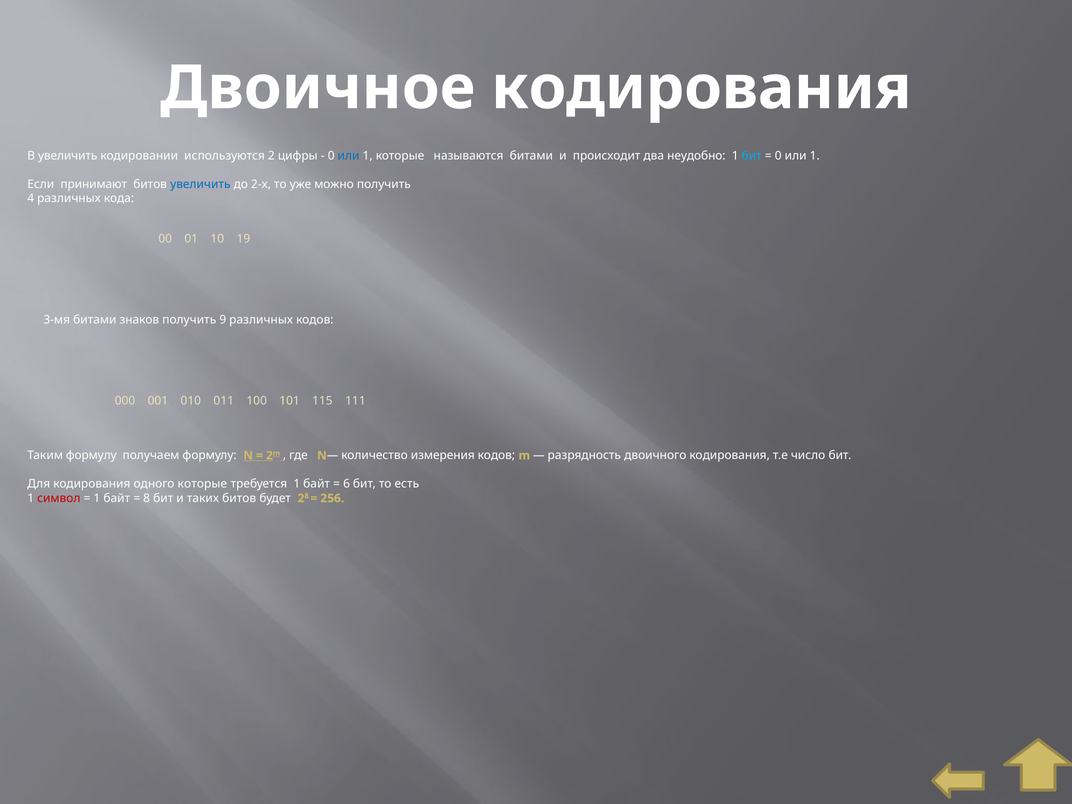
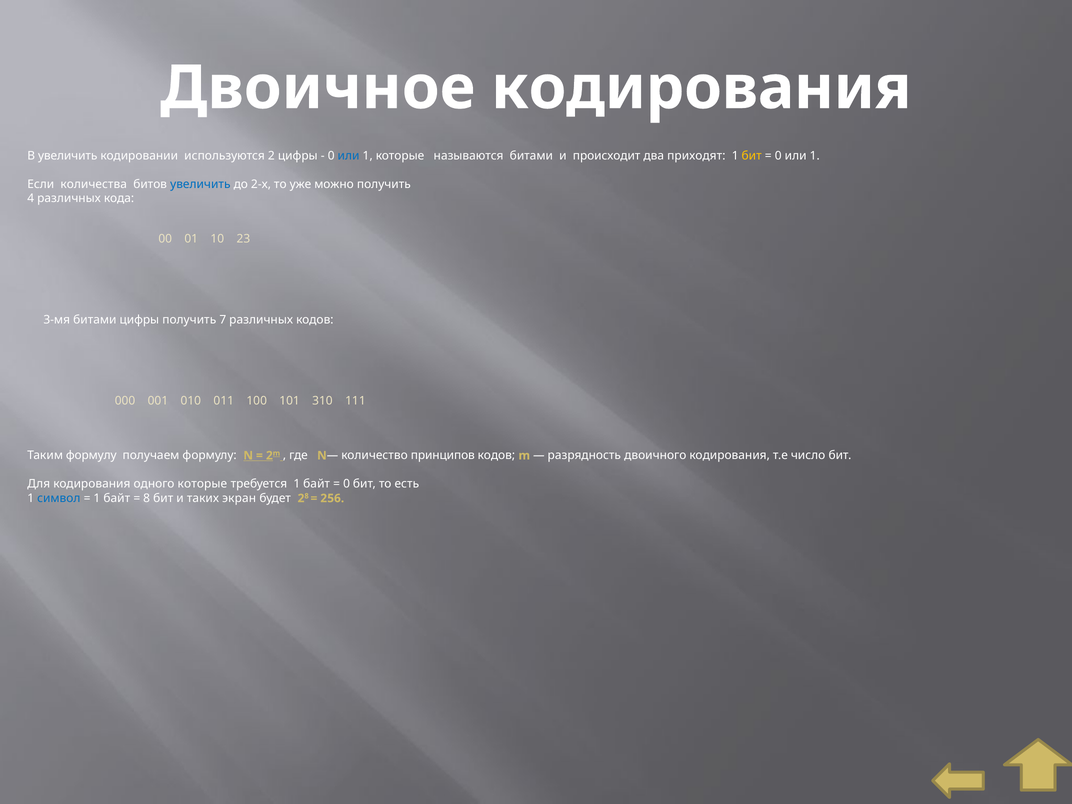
неудобно: неудобно -> приходят
бит at (752, 156) colour: light blue -> yellow
принимают: принимают -> количества
19: 19 -> 23
битами знаков: знаков -> цифры
9: 9 -> 7
115: 115 -> 310
измерения: измерения -> принципов
6 at (347, 484): 6 -> 0
символ colour: red -> blue
таких битов: битов -> экран
